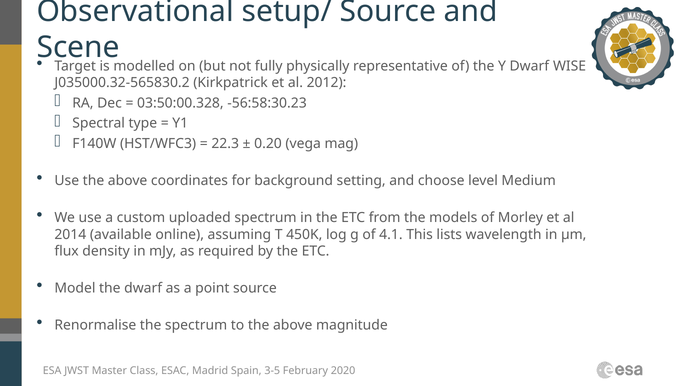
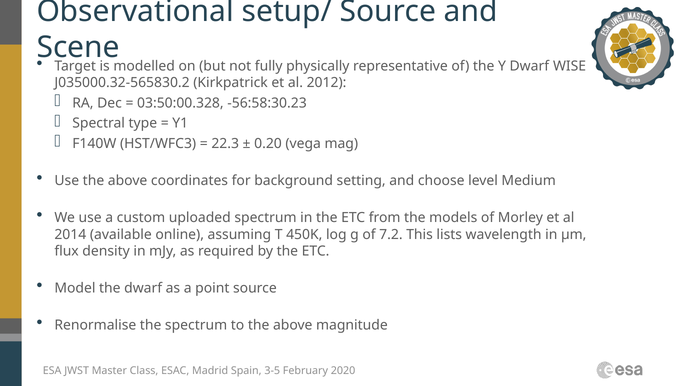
4.1: 4.1 -> 7.2
